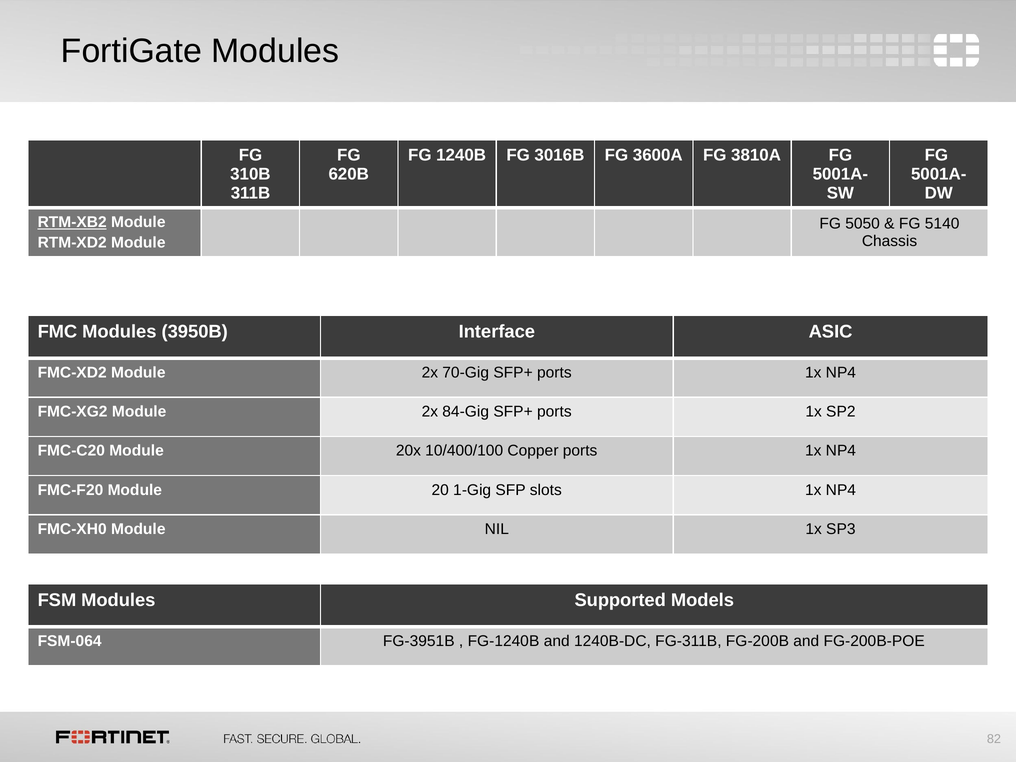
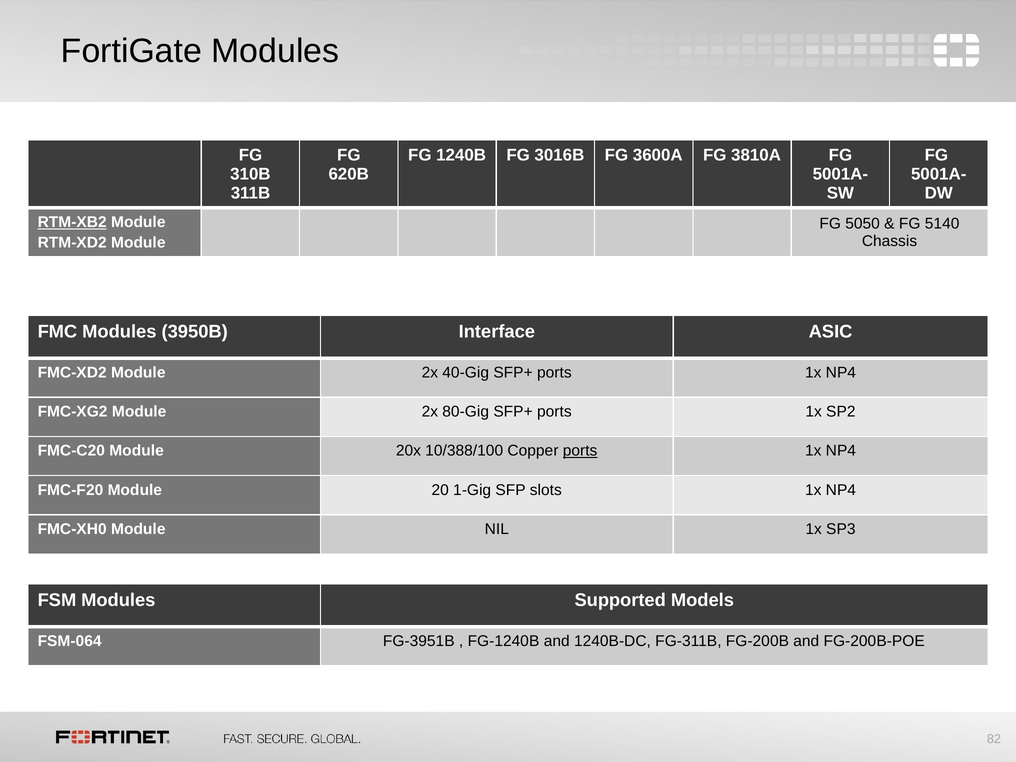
70-Gig: 70-Gig -> 40-Gig
84-Gig: 84-Gig -> 80-Gig
10/400/100: 10/400/100 -> 10/388/100
ports at (580, 451) underline: none -> present
